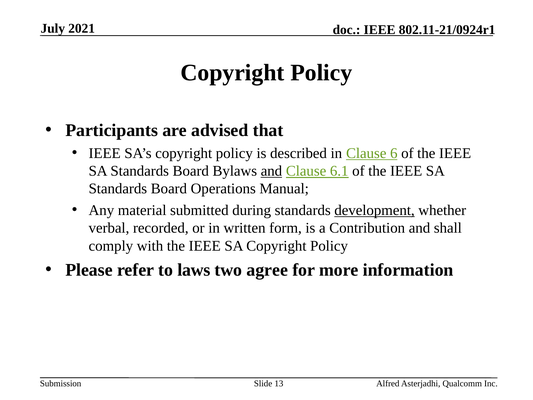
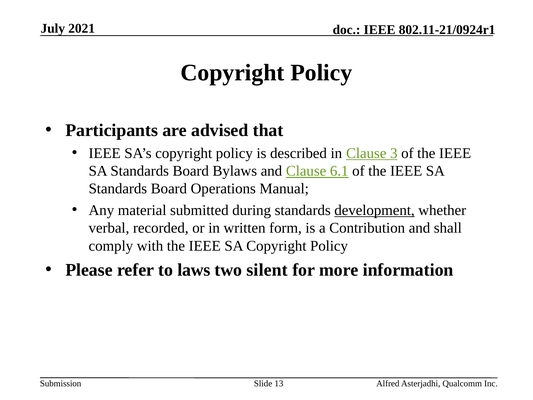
6: 6 -> 3
and at (271, 171) underline: present -> none
agree: agree -> silent
